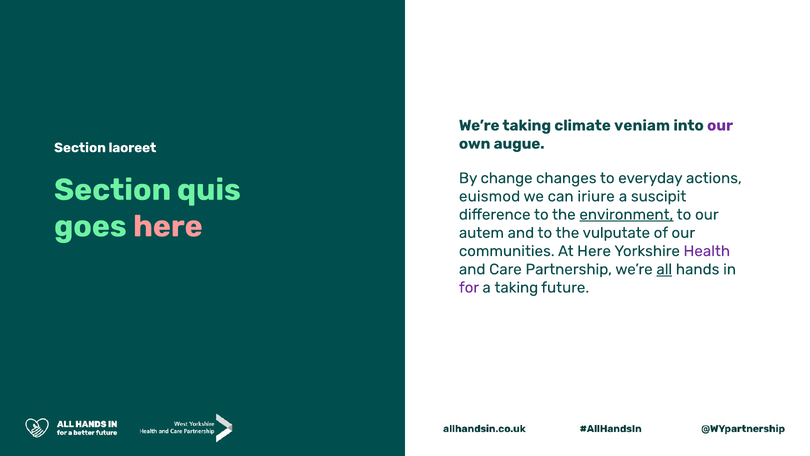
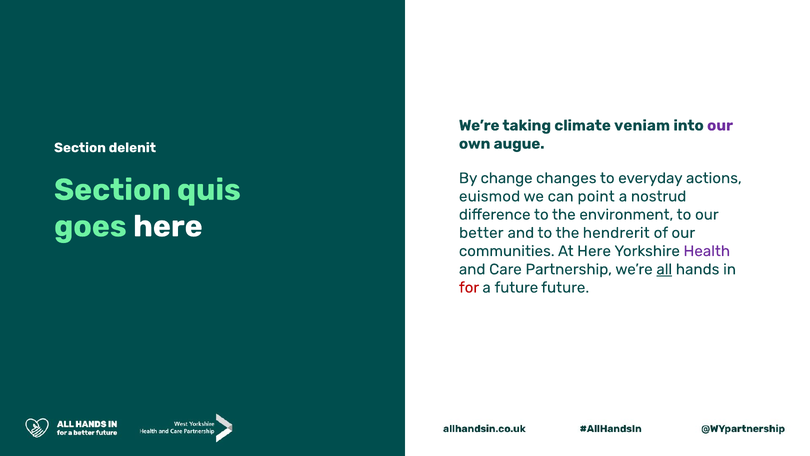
laoreet: laoreet -> delenit
iriure: iriure -> point
suscipit: suscipit -> nostrud
environment underline: present -> none
here at (168, 226) colour: pink -> white
autem: autem -> better
vulputate: vulputate -> hendrerit
for colour: purple -> red
a taking: taking -> future
